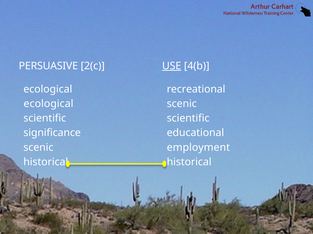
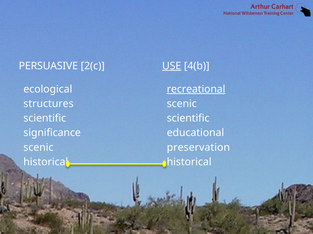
recreational underline: none -> present
ecological at (49, 104): ecological -> structures
employment: employment -> preservation
